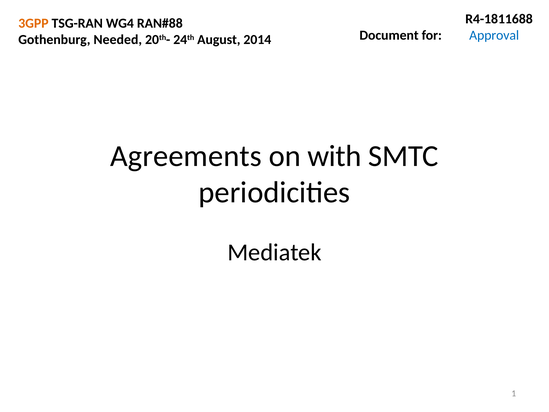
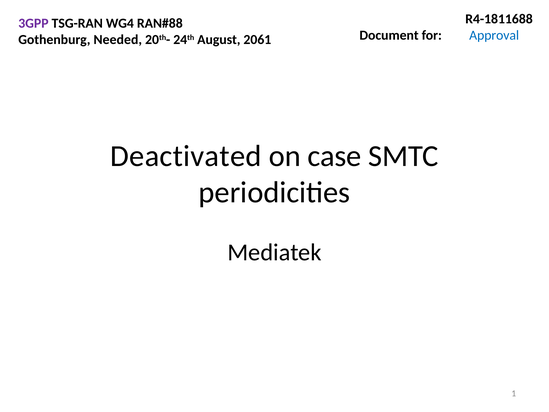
3GPP colour: orange -> purple
2014: 2014 -> 2061
Agreements: Agreements -> Deactivated
with: with -> case
